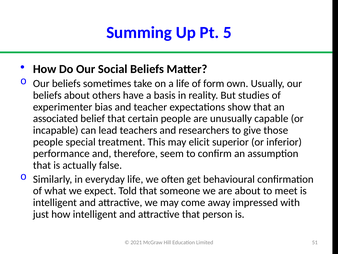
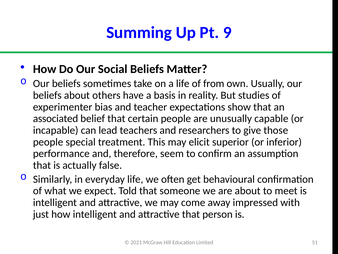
5: 5 -> 9
form: form -> from
